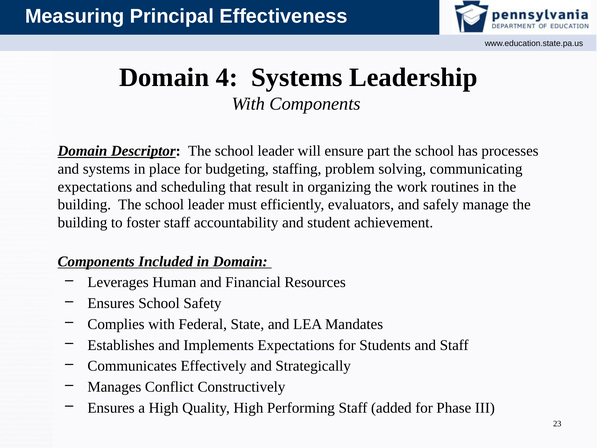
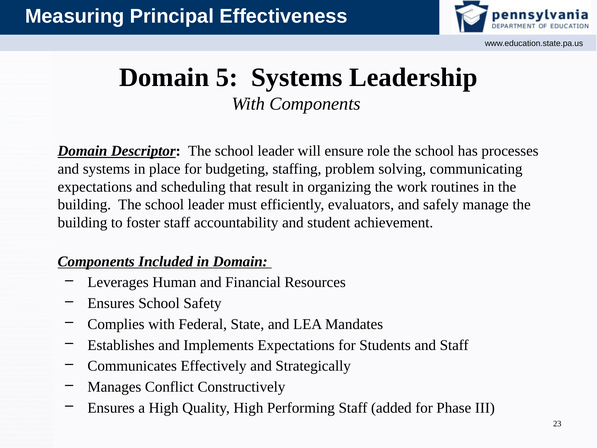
4: 4 -> 5
part: part -> role
